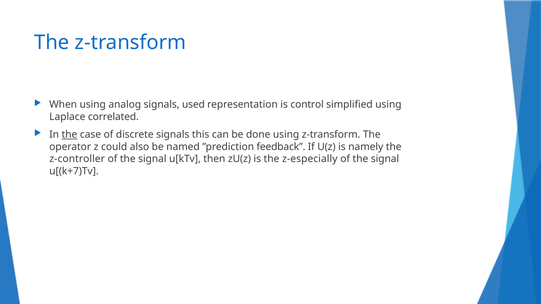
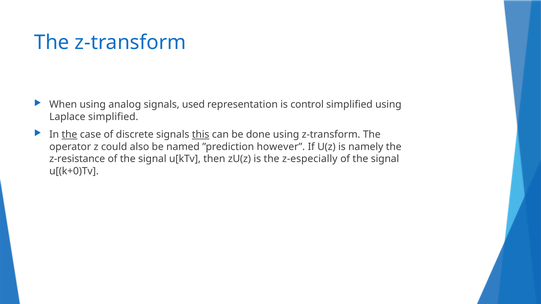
Laplace correlated: correlated -> simplified
this underline: none -> present
feedback: feedback -> however
z-controller: z-controller -> z-resistance
u[(k+7)Tv: u[(k+7)Tv -> u[(k+0)Tv
